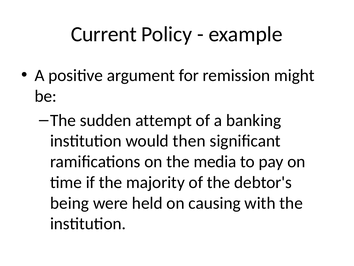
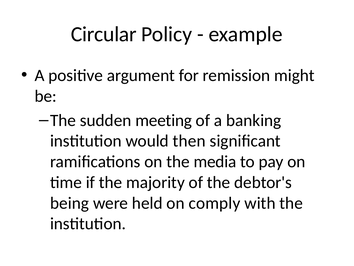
Current: Current -> Circular
attempt: attempt -> meeting
causing: causing -> comply
